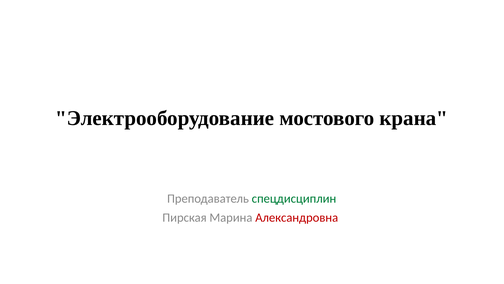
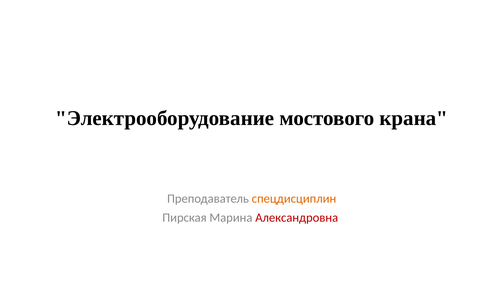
спецдисциплин colour: green -> orange
